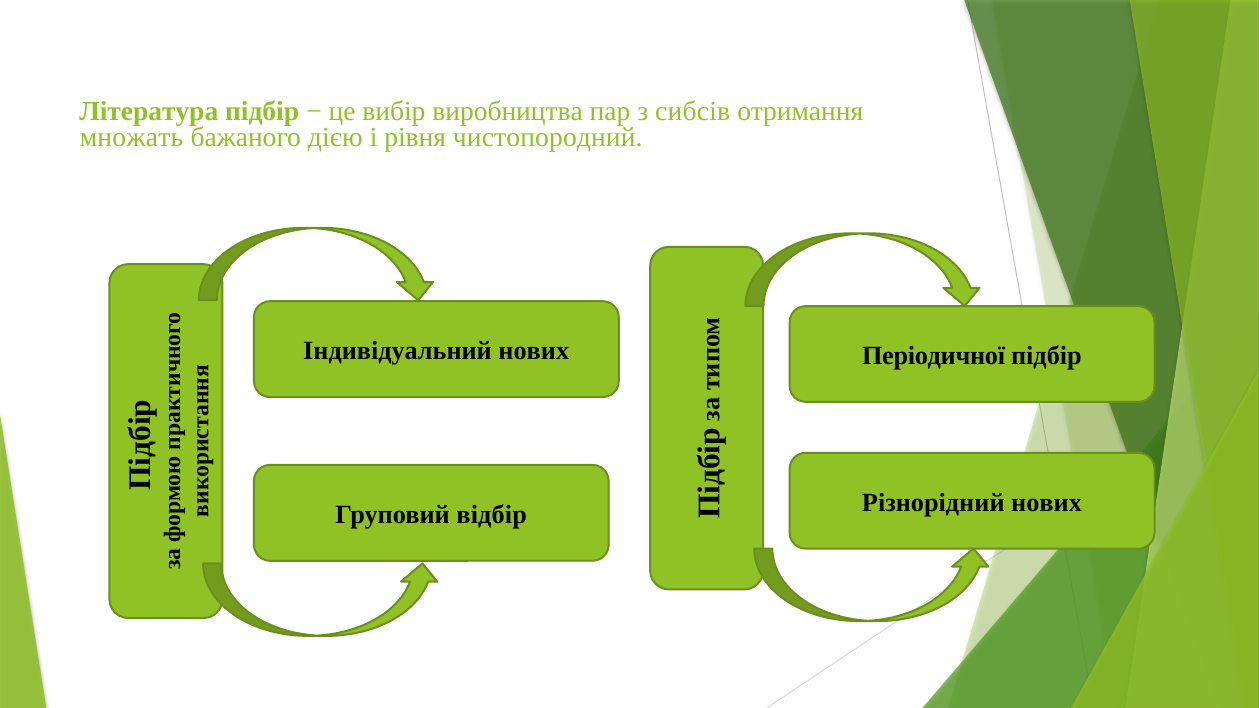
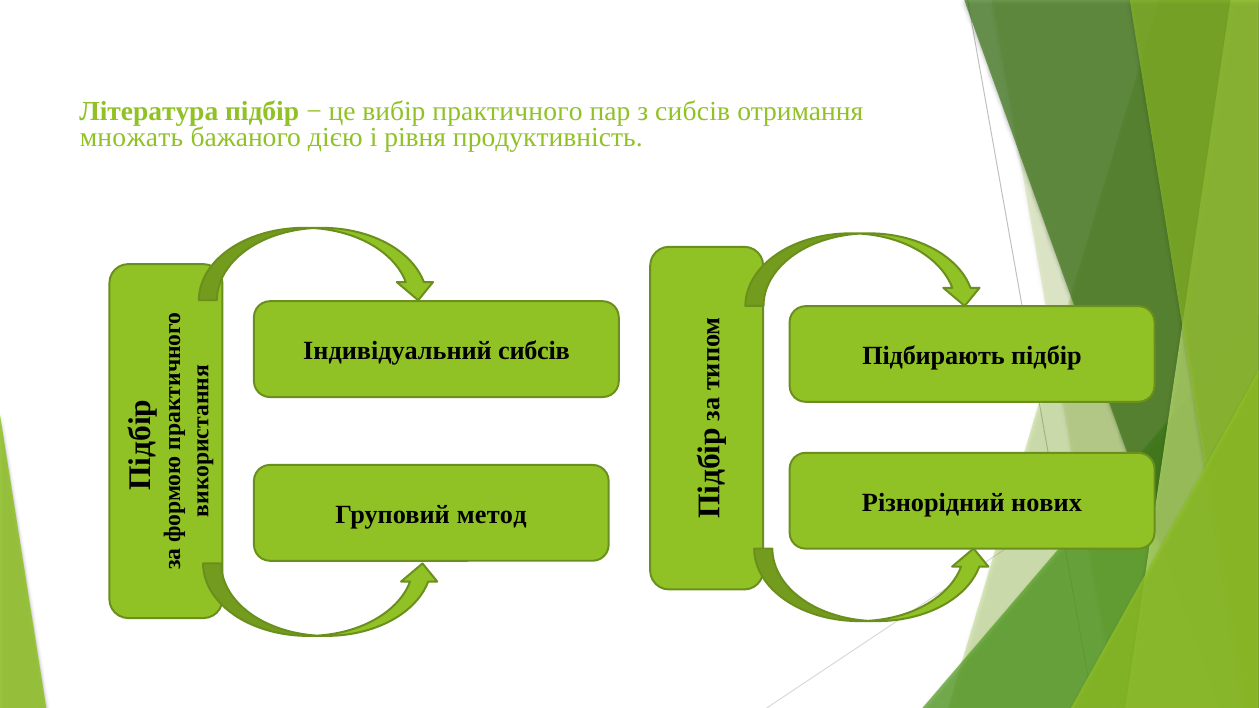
виробництва: виробництва -> практичного
чистопородний: чистопородний -> продуктивність
Індивідуальний нових: нових -> сибсів
Періодичної: Періодичної -> Підбирають
відбір: відбір -> метод
